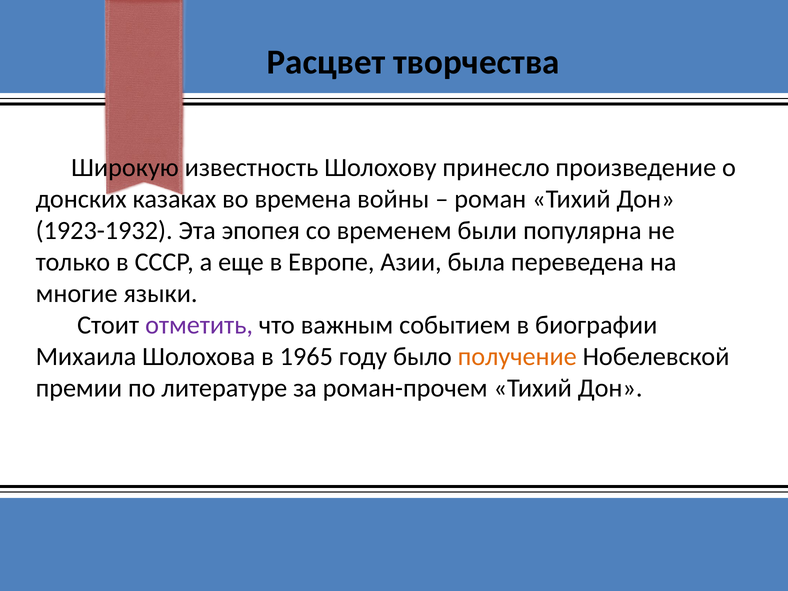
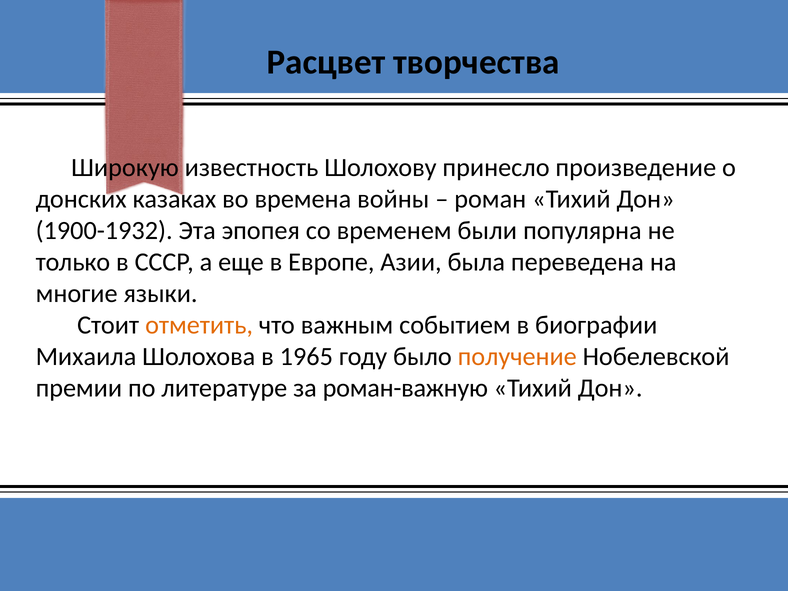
1923-1932: 1923-1932 -> 1900-1932
отметить colour: purple -> orange
роман-прочем: роман-прочем -> роман-важную
